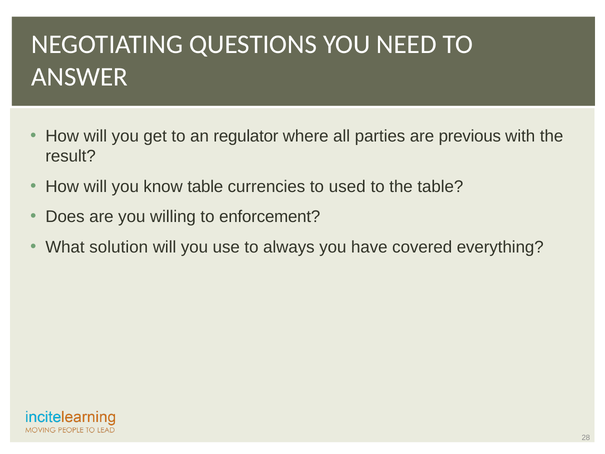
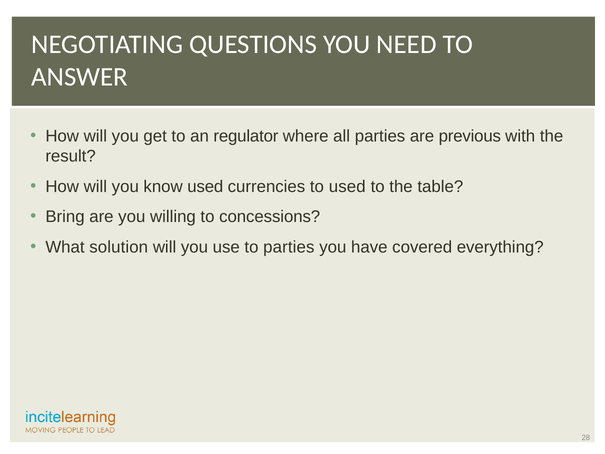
know table: table -> used
Does: Does -> Bring
enforcement: enforcement -> concessions
to always: always -> parties
